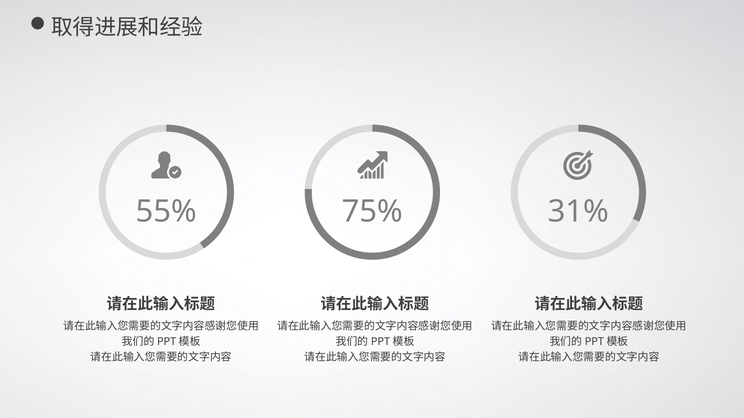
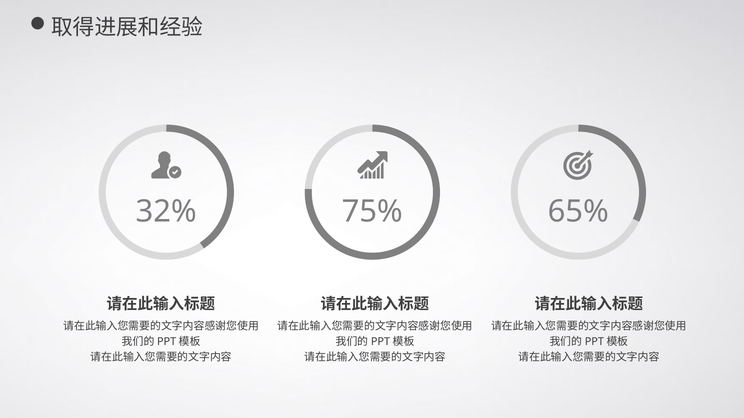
55%: 55% -> 32%
31%: 31% -> 65%
